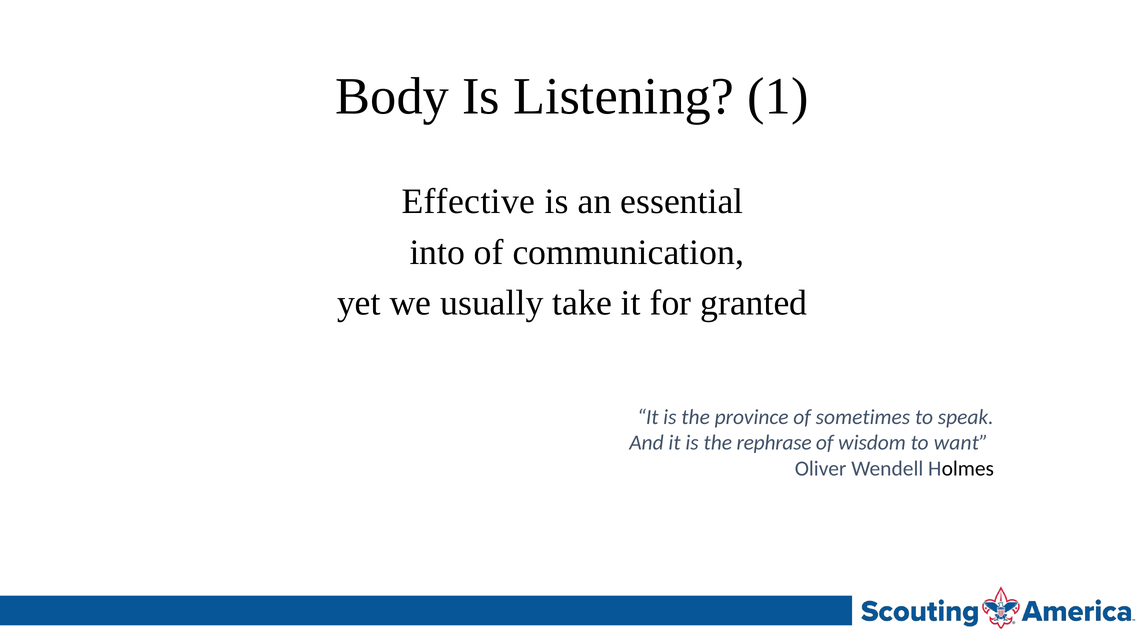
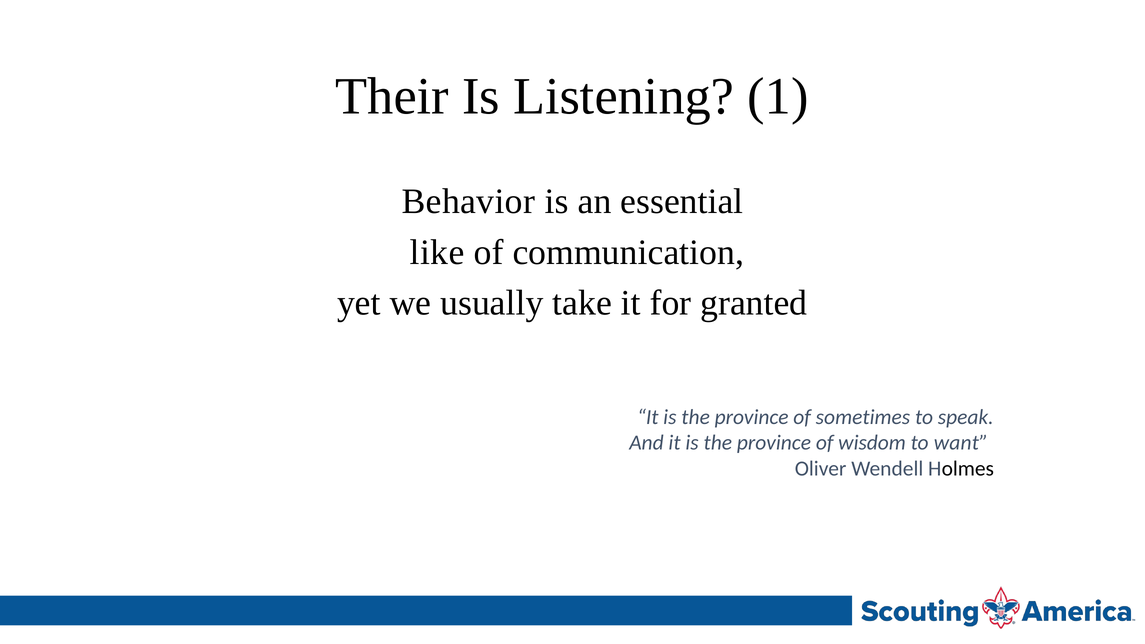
Body: Body -> Their
Effective: Effective -> Behavior
into: into -> like
rephrase at (774, 443): rephrase -> province
